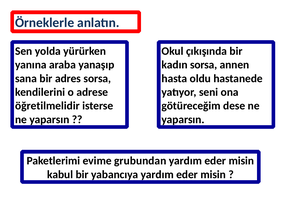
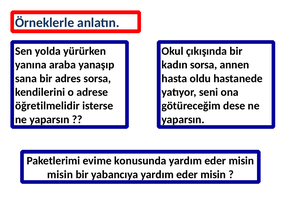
grubundan: grubundan -> konusunda
kabul at (60, 174): kabul -> misin
